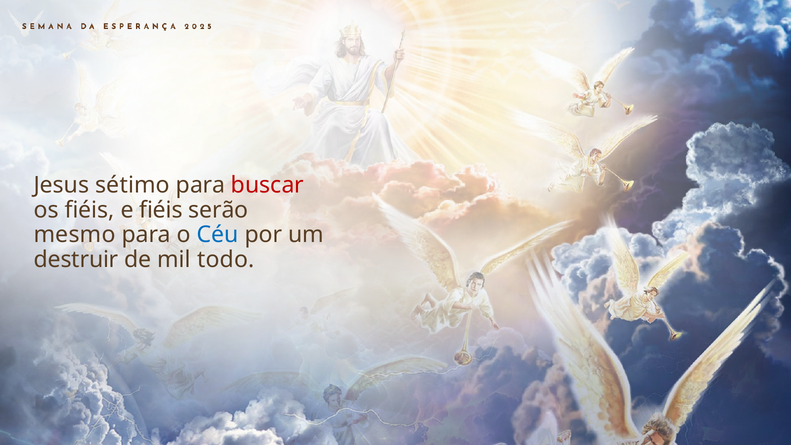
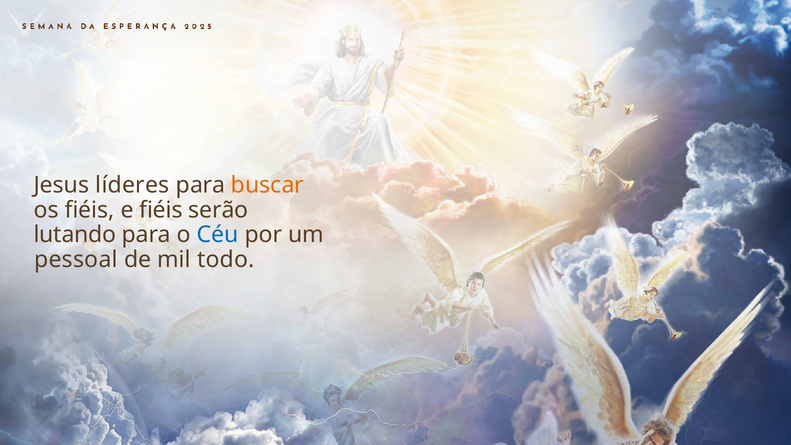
sétimo: sétimo -> líderes
buscar colour: red -> orange
mesmo: mesmo -> lutando
destruir: destruir -> pessoal
